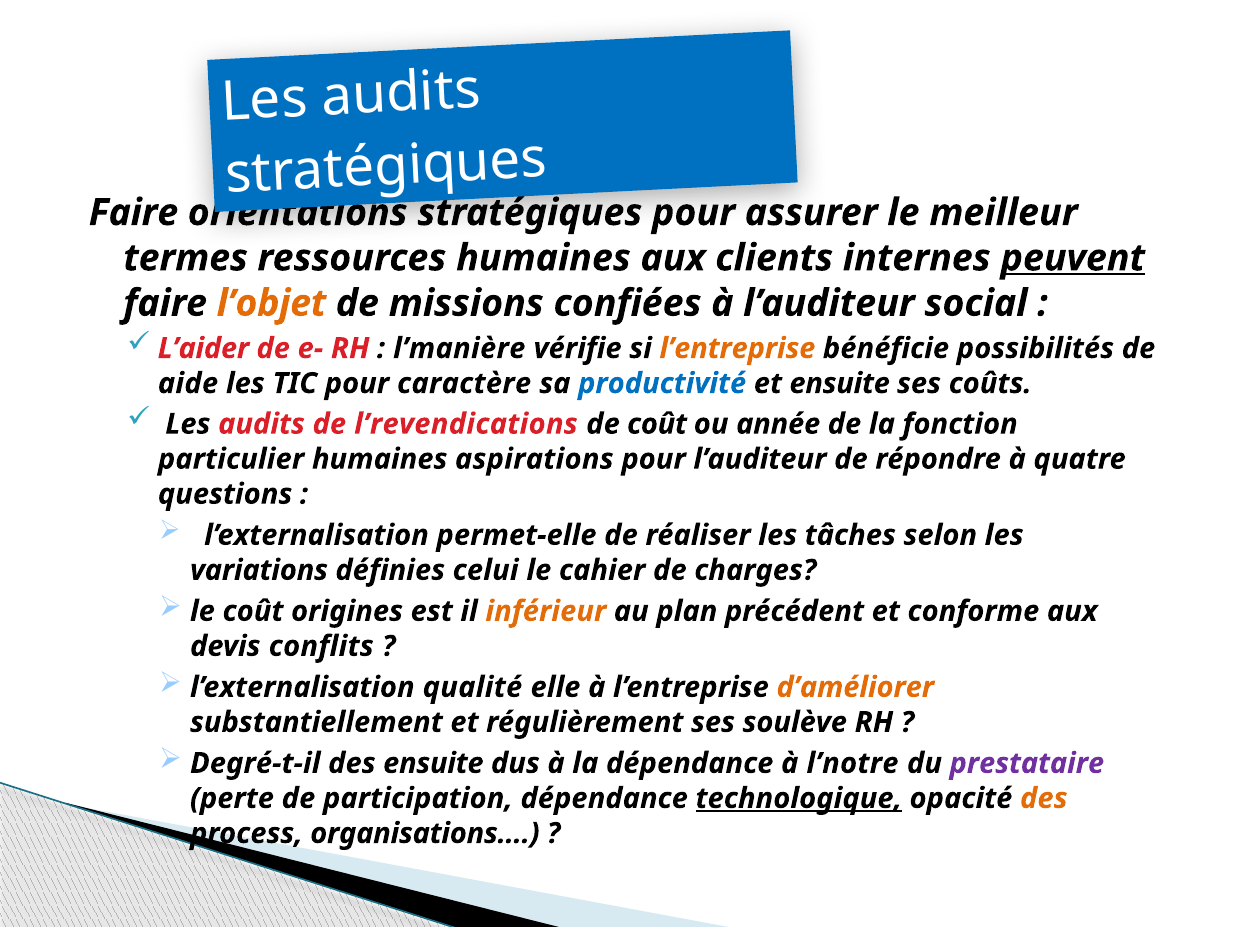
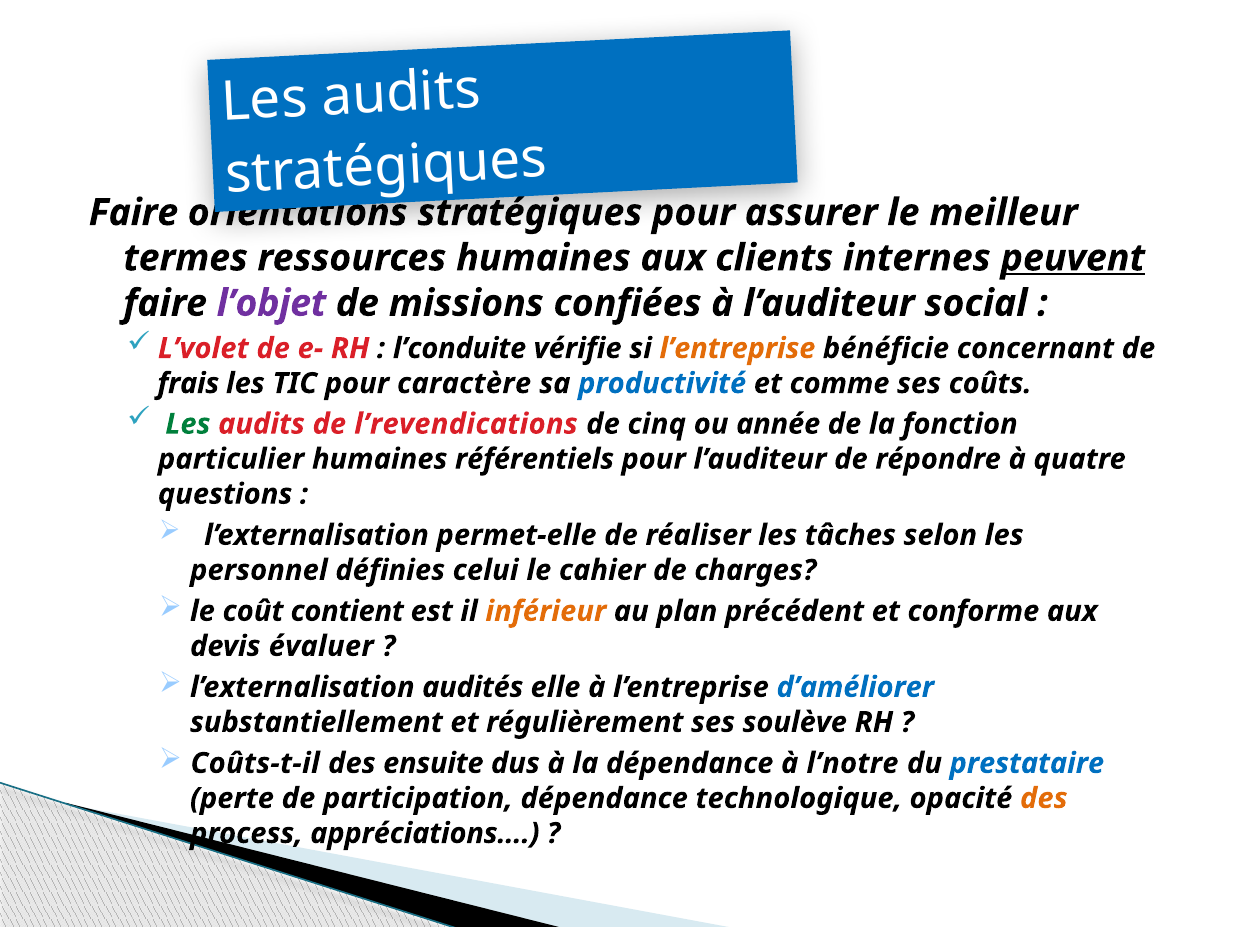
l’objet colour: orange -> purple
L’aider: L’aider -> L’volet
l’manière: l’manière -> l’conduite
possibilités: possibilités -> concernant
aide: aide -> frais
et ensuite: ensuite -> comme
Les at (188, 424) colour: black -> green
de coût: coût -> cinq
aspirations: aspirations -> référentiels
variations: variations -> personnel
origines: origines -> contient
conflits: conflits -> évaluer
qualité: qualité -> audités
d’améliorer colour: orange -> blue
Degré-t-il: Degré-t-il -> Coûts-t-il
prestataire colour: purple -> blue
technologique underline: present -> none
organisations…: organisations… -> appréciations…
